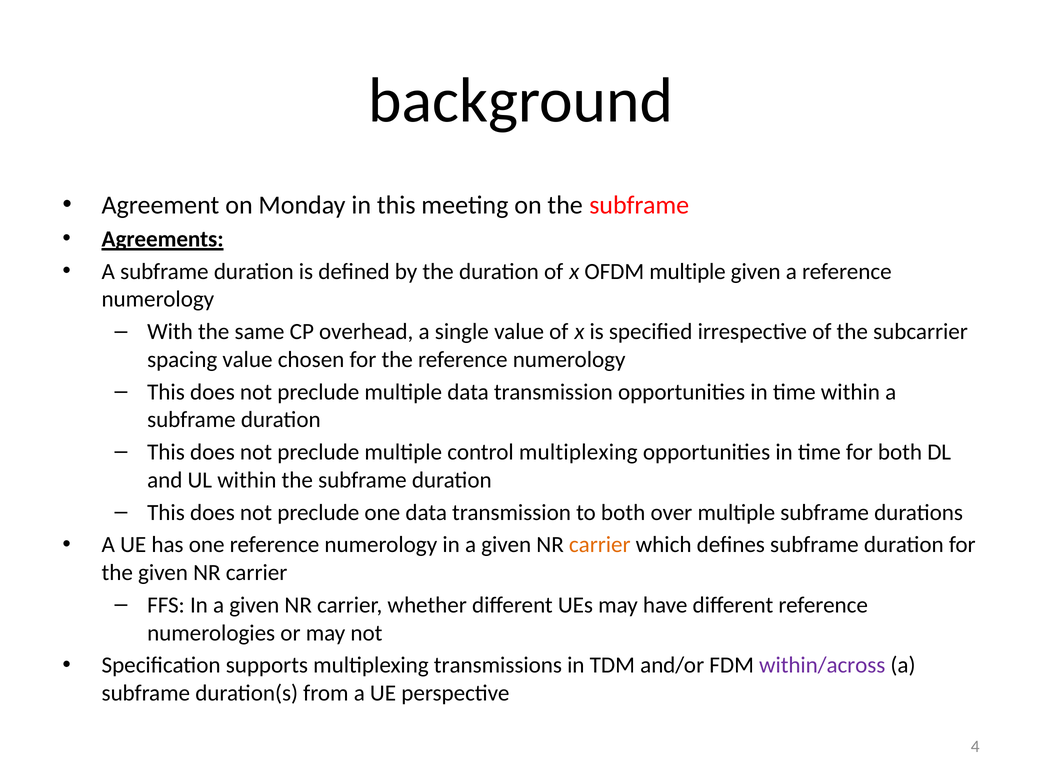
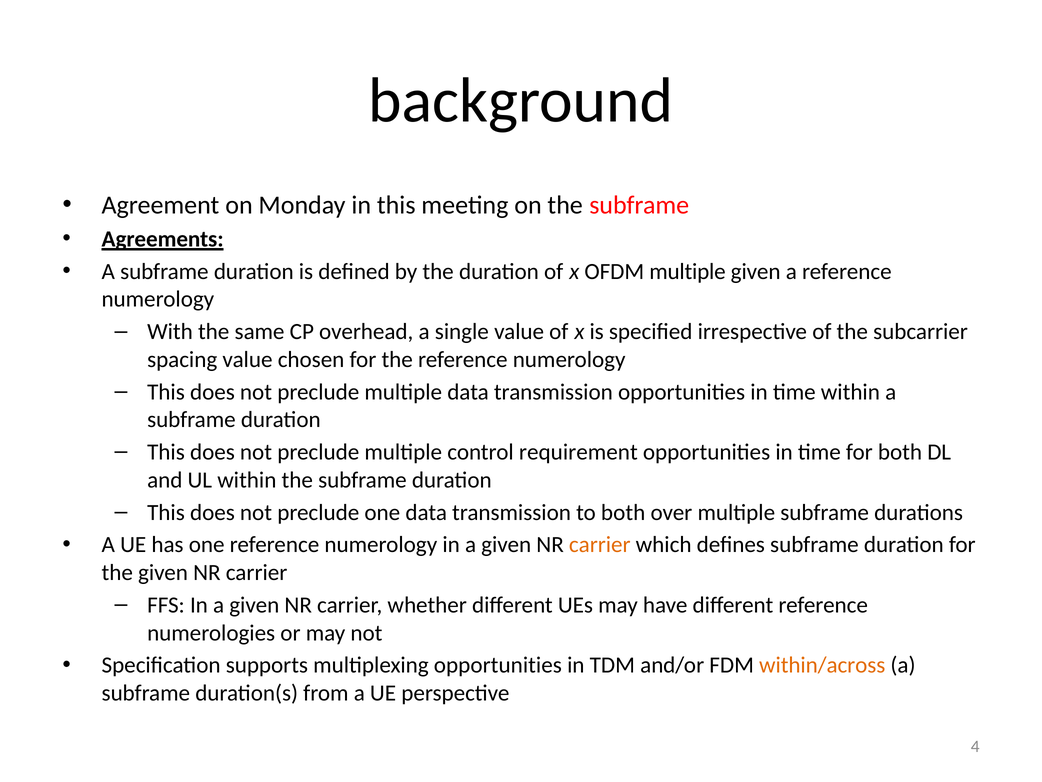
control multiplexing: multiplexing -> requirement
multiplexing transmissions: transmissions -> opportunities
within/across colour: purple -> orange
